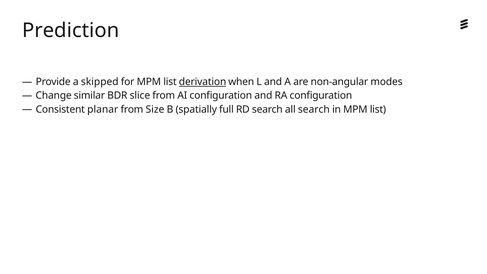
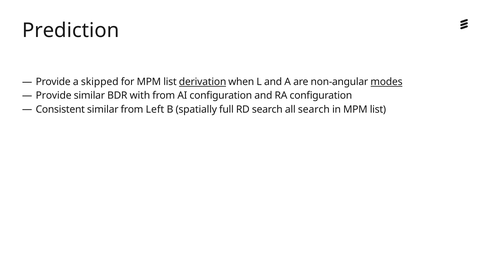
modes underline: none -> present
Change at (54, 96): Change -> Provide
slice: slice -> with
Consistent planar: planar -> similar
Size: Size -> Left
